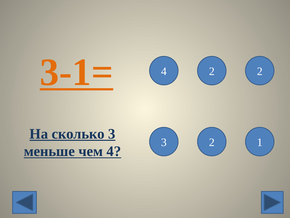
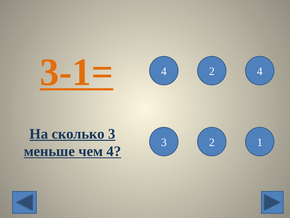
2 at (260, 71): 2 -> 4
